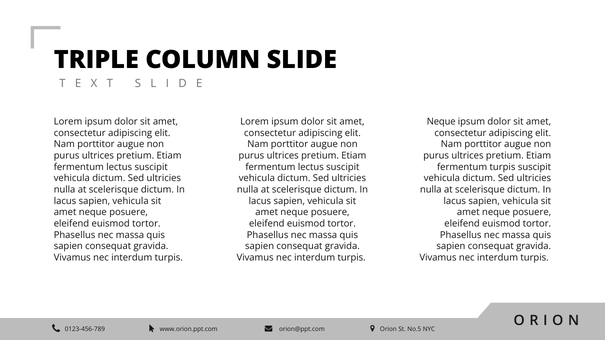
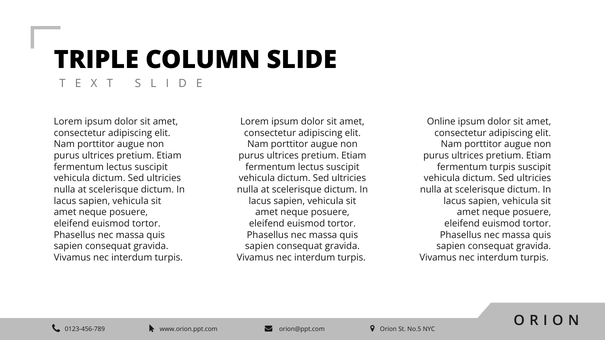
Neque at (441, 122): Neque -> Online
